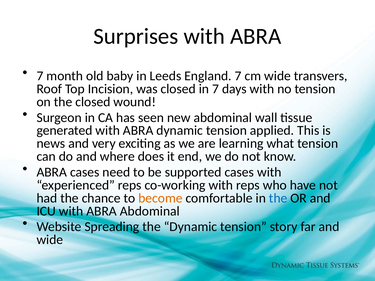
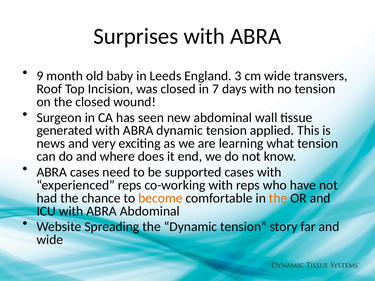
7 at (40, 76): 7 -> 9
England 7: 7 -> 3
the at (278, 198) colour: blue -> orange
